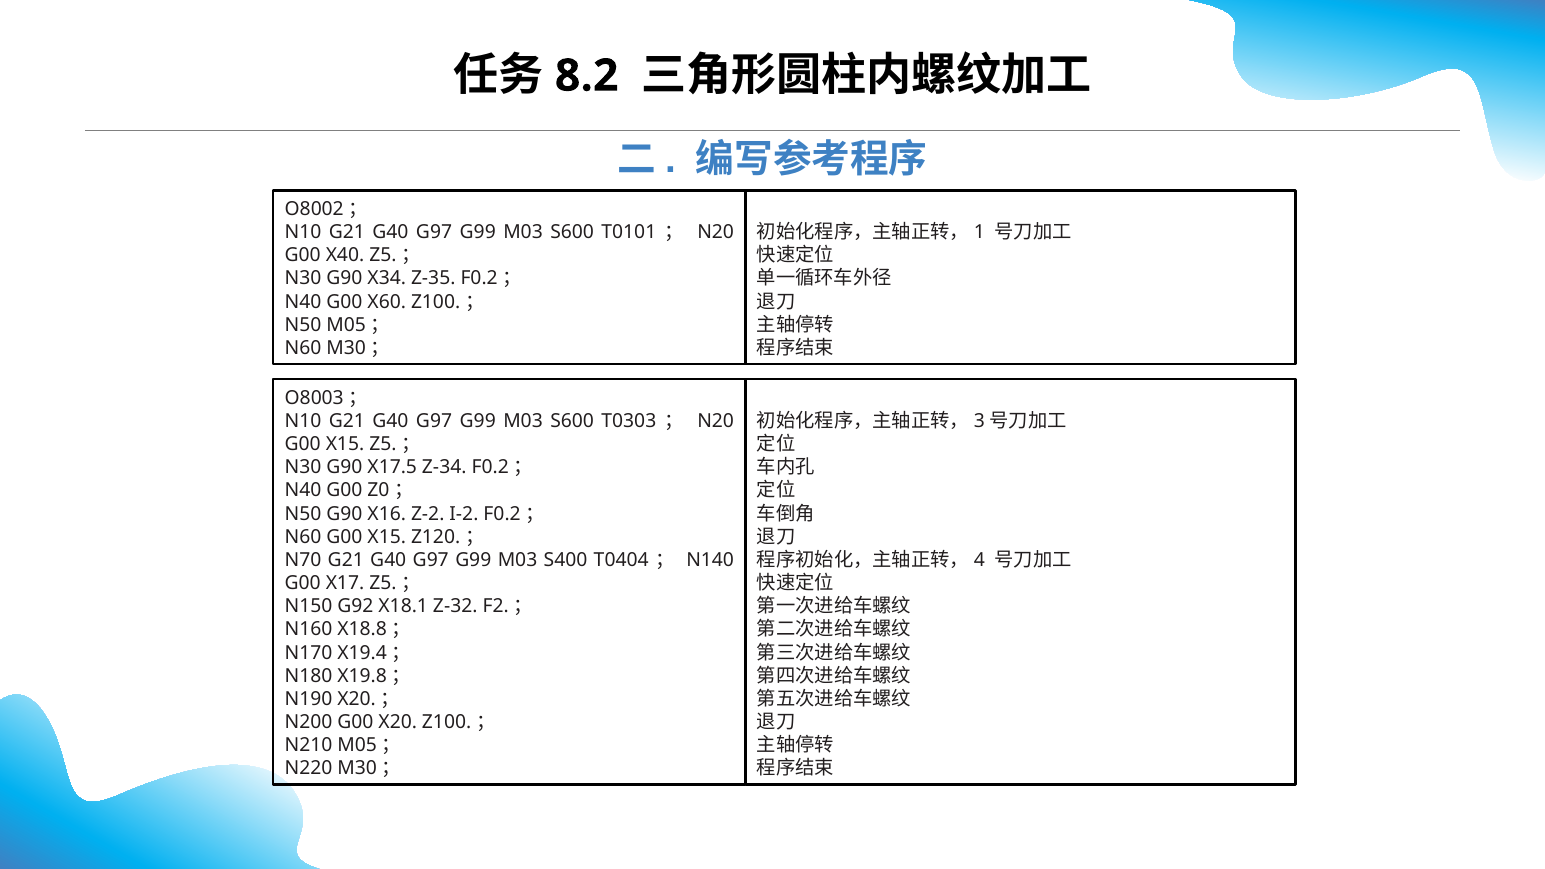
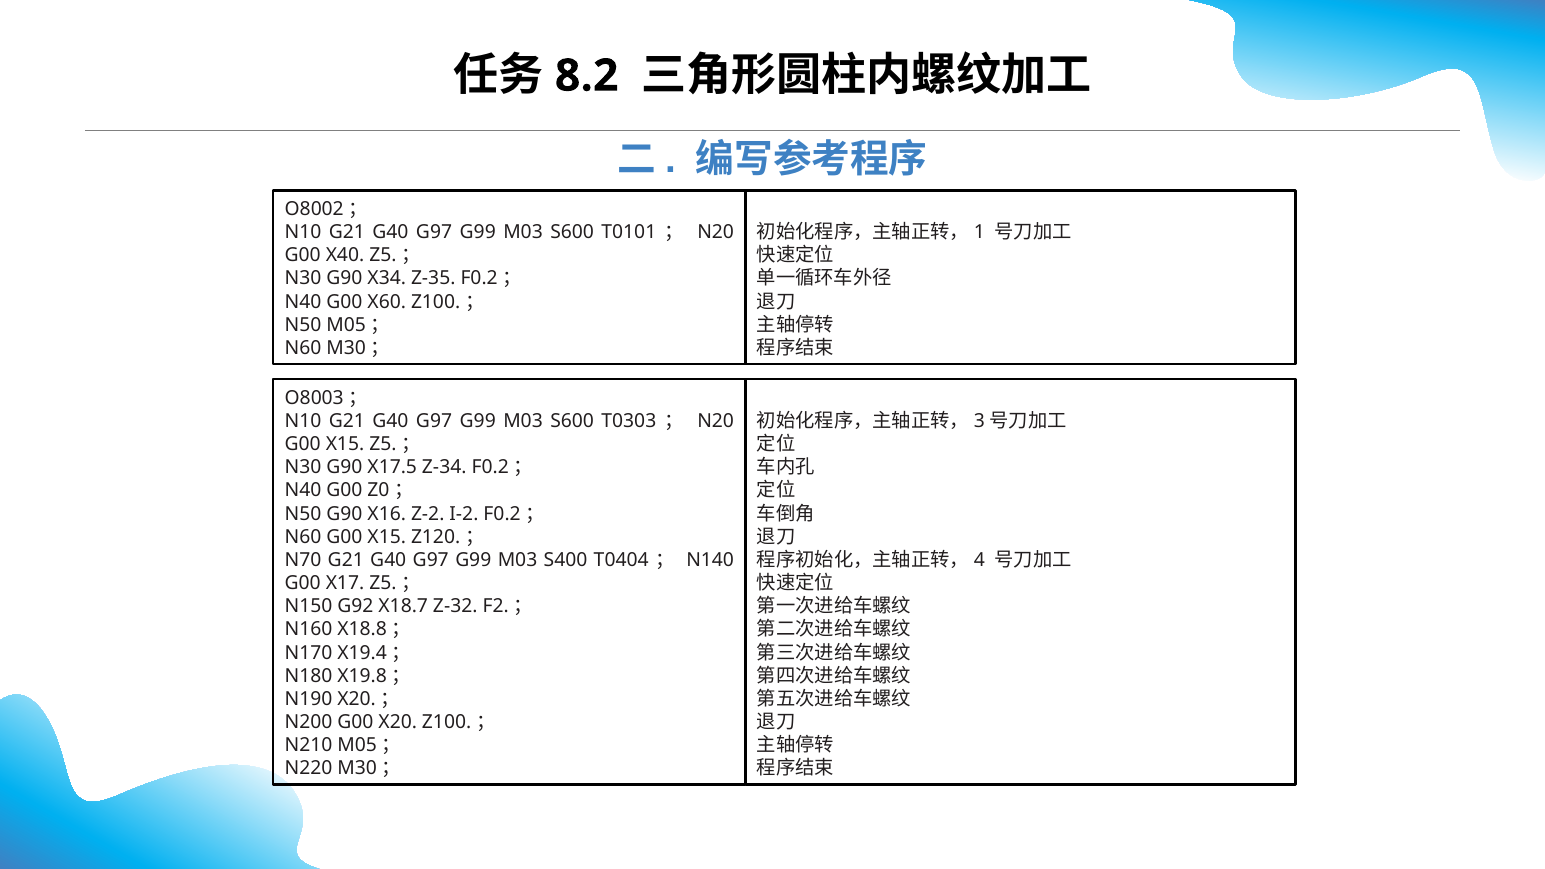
X18.1: X18.1 -> X18.7
